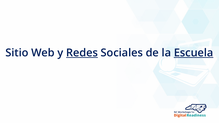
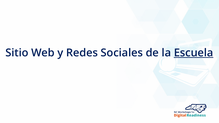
Redes underline: present -> none
